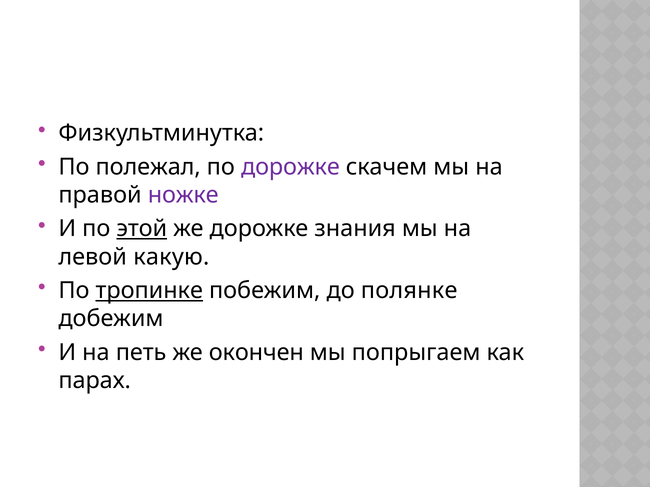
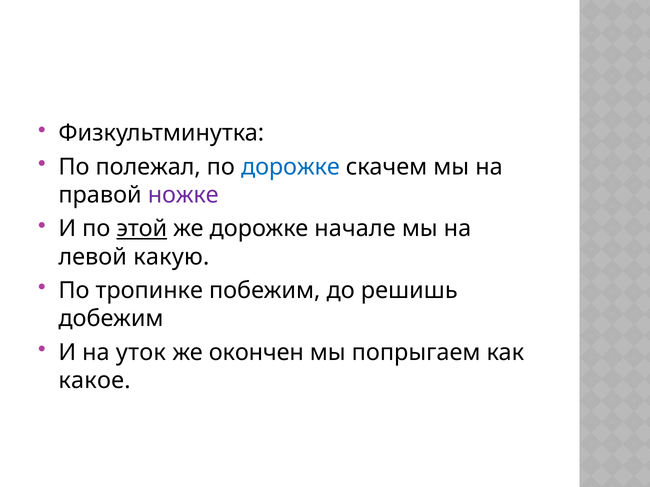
дорожке at (290, 167) colour: purple -> blue
знания: знания -> начале
тропинке underline: present -> none
полянке: полянке -> решишь
петь: петь -> уток
парах: парах -> какое
